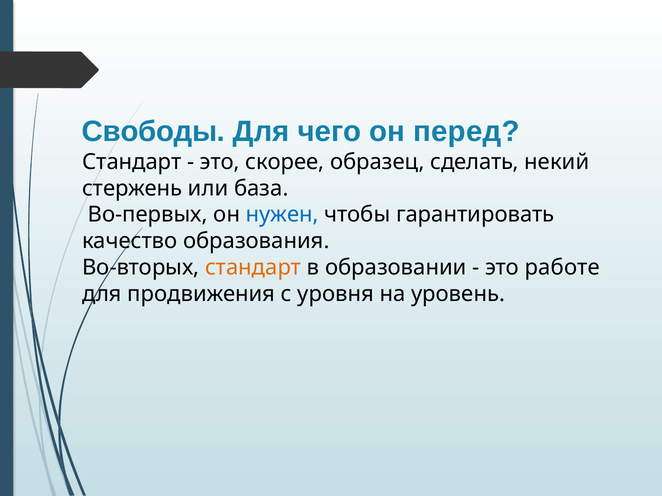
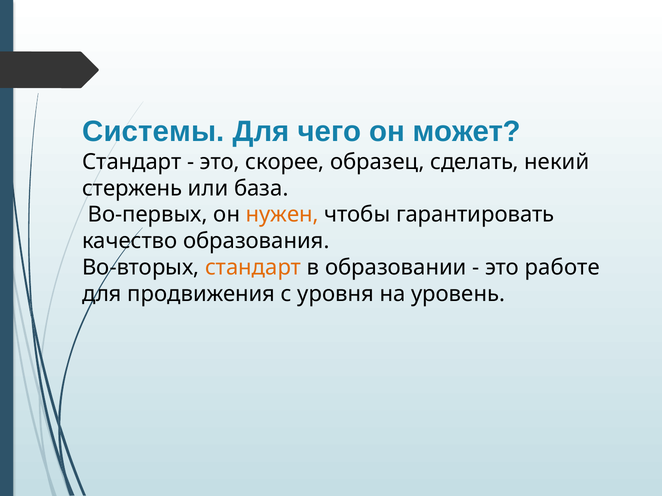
Свободы: Свободы -> Системы
перед: перед -> может
нужен colour: blue -> orange
